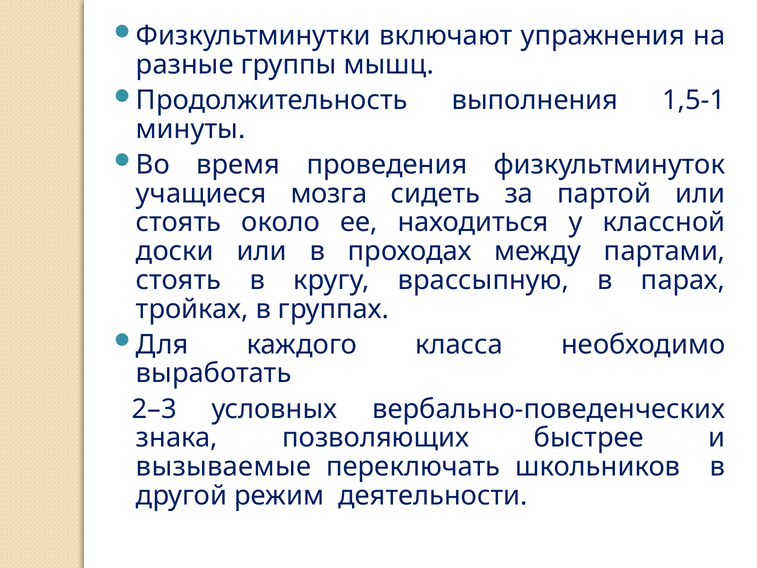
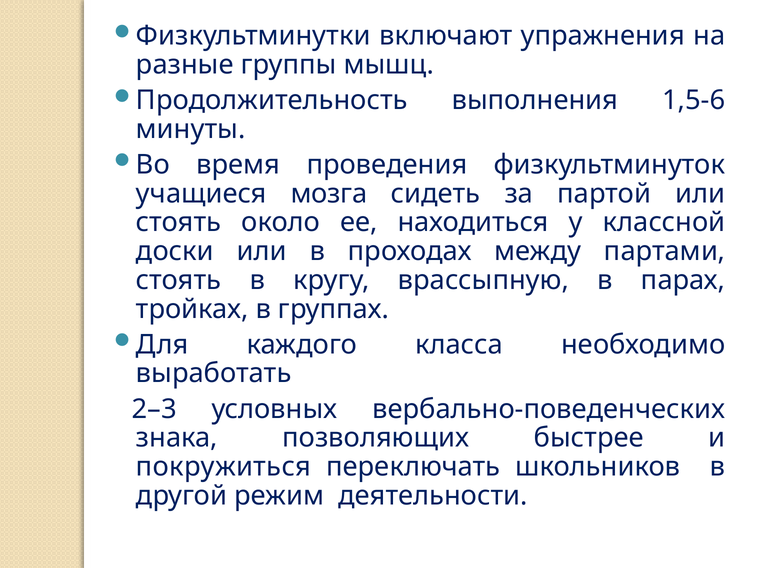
1,5-1: 1,5-1 -> 1,5-6
вызываемые: вызываемые -> покружиться
